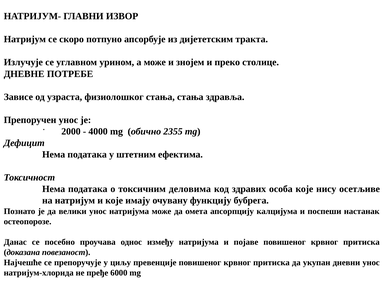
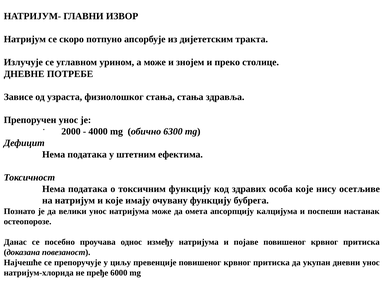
2355: 2355 -> 6300
токсичним деловима: деловима -> функцију
